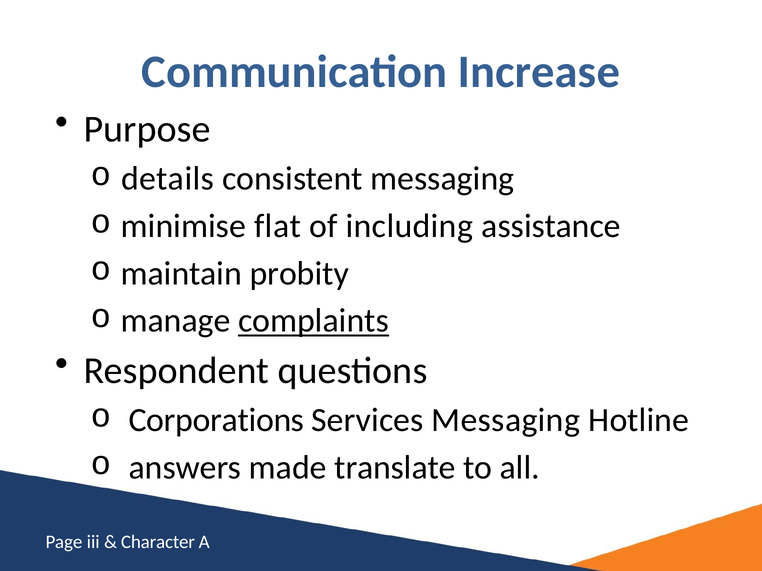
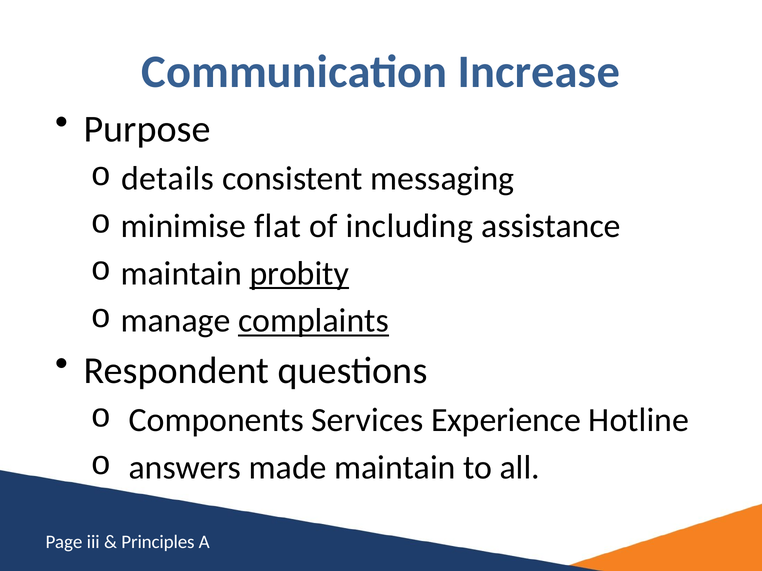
probity underline: none -> present
Corporations: Corporations -> Components
Services Messaging: Messaging -> Experience
made translate: translate -> maintain
Character: Character -> Principles
